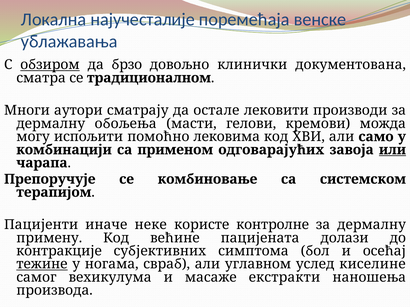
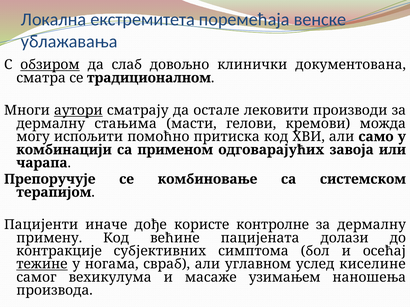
најучесталије: најучесталије -> екстремитета
брзо: брзо -> слаб
аутори underline: none -> present
обољења: обољења -> стањима
лековима: лековима -> притиска
или underline: present -> none
неке: неке -> дође
екстракти: екстракти -> узимањем
